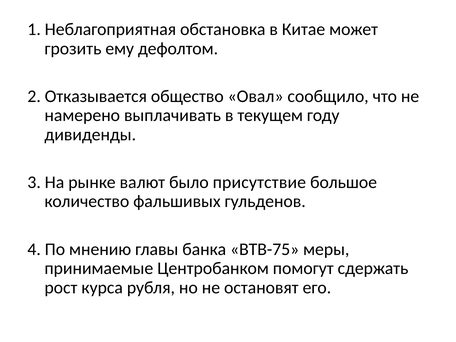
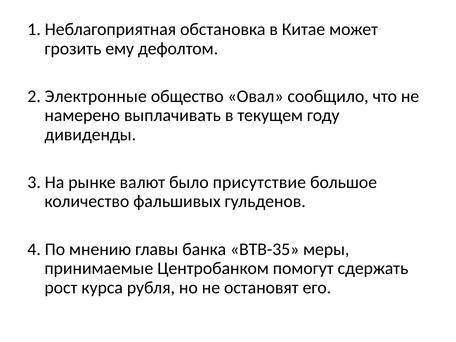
Отказывается: Отказывается -> Электронные
ВТВ-75: ВТВ-75 -> ВТВ-35
